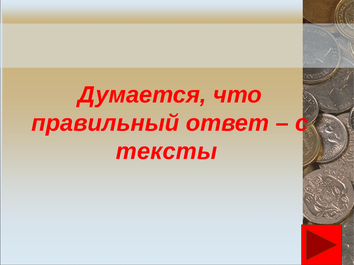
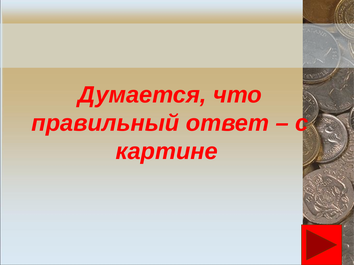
тексты: тексты -> картине
